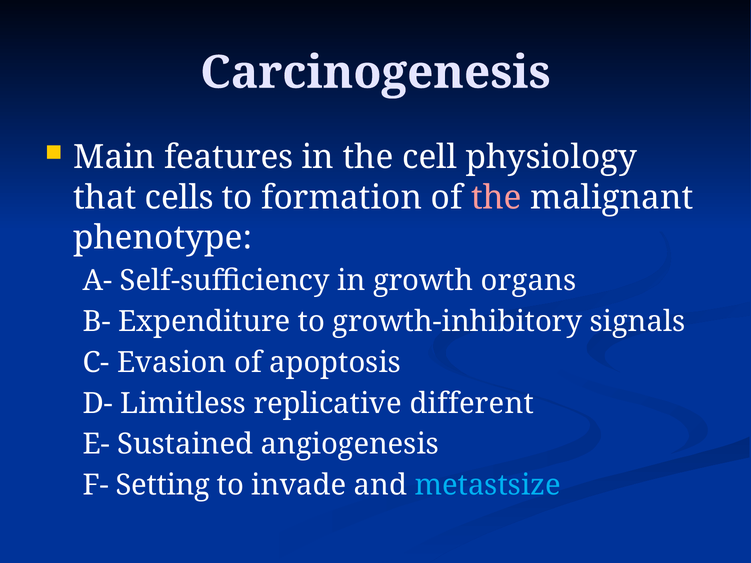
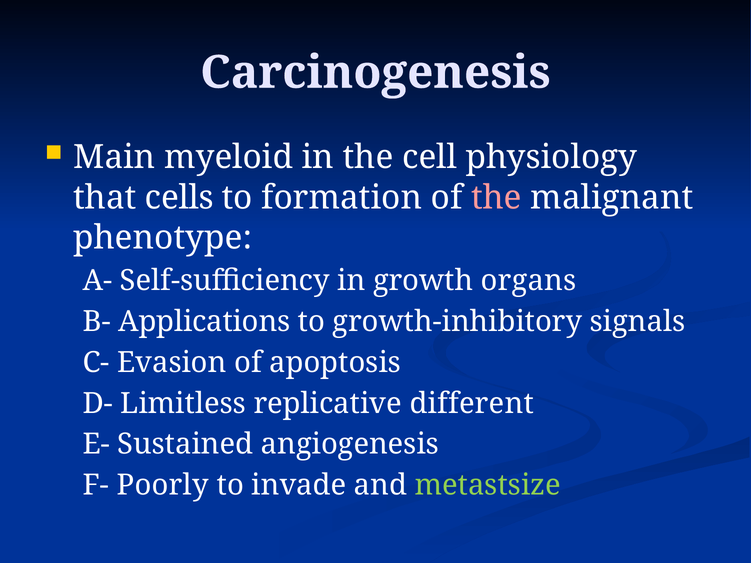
features: features -> myeloid
Expenditure: Expenditure -> Applications
Setting: Setting -> Poorly
metastsize colour: light blue -> light green
